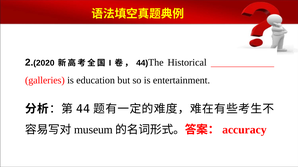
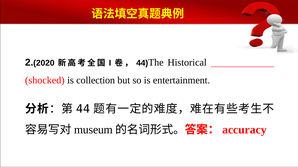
galleries: galleries -> shocked
education: education -> collection
